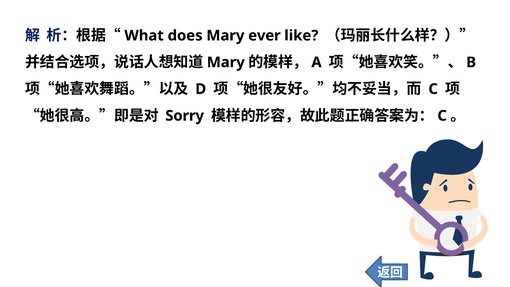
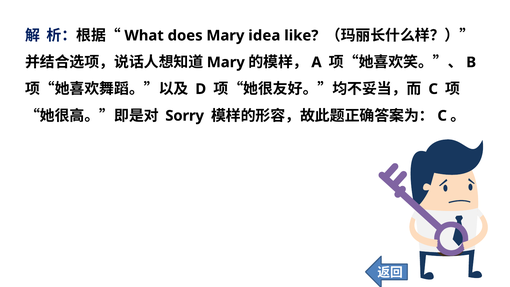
ever: ever -> idea
